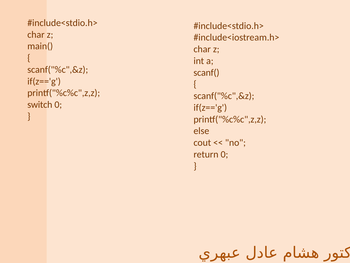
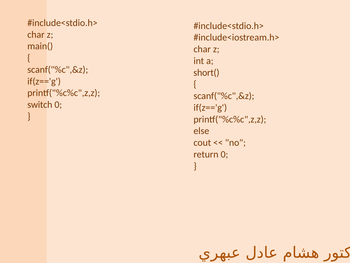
scanf(: scanf( -> short(
